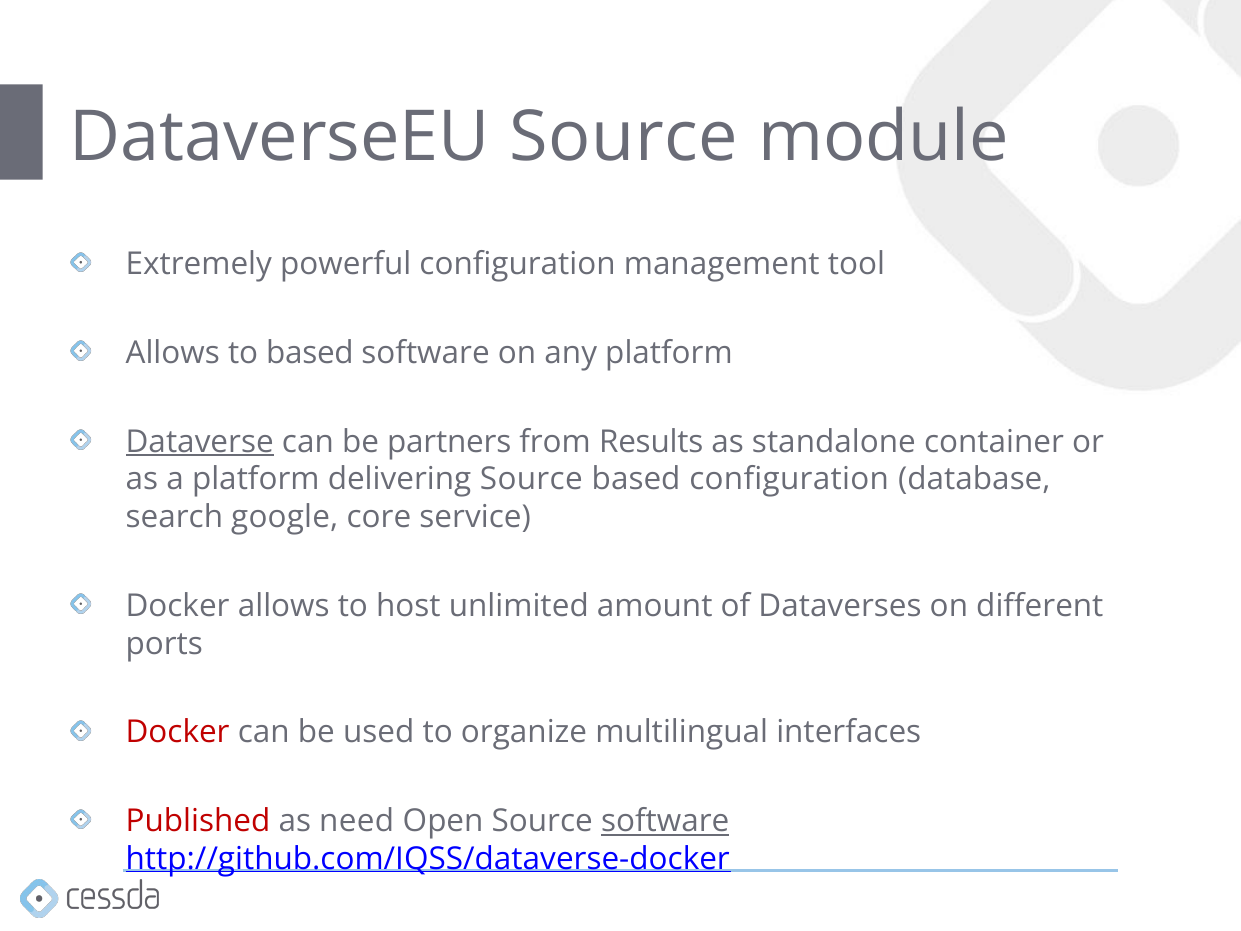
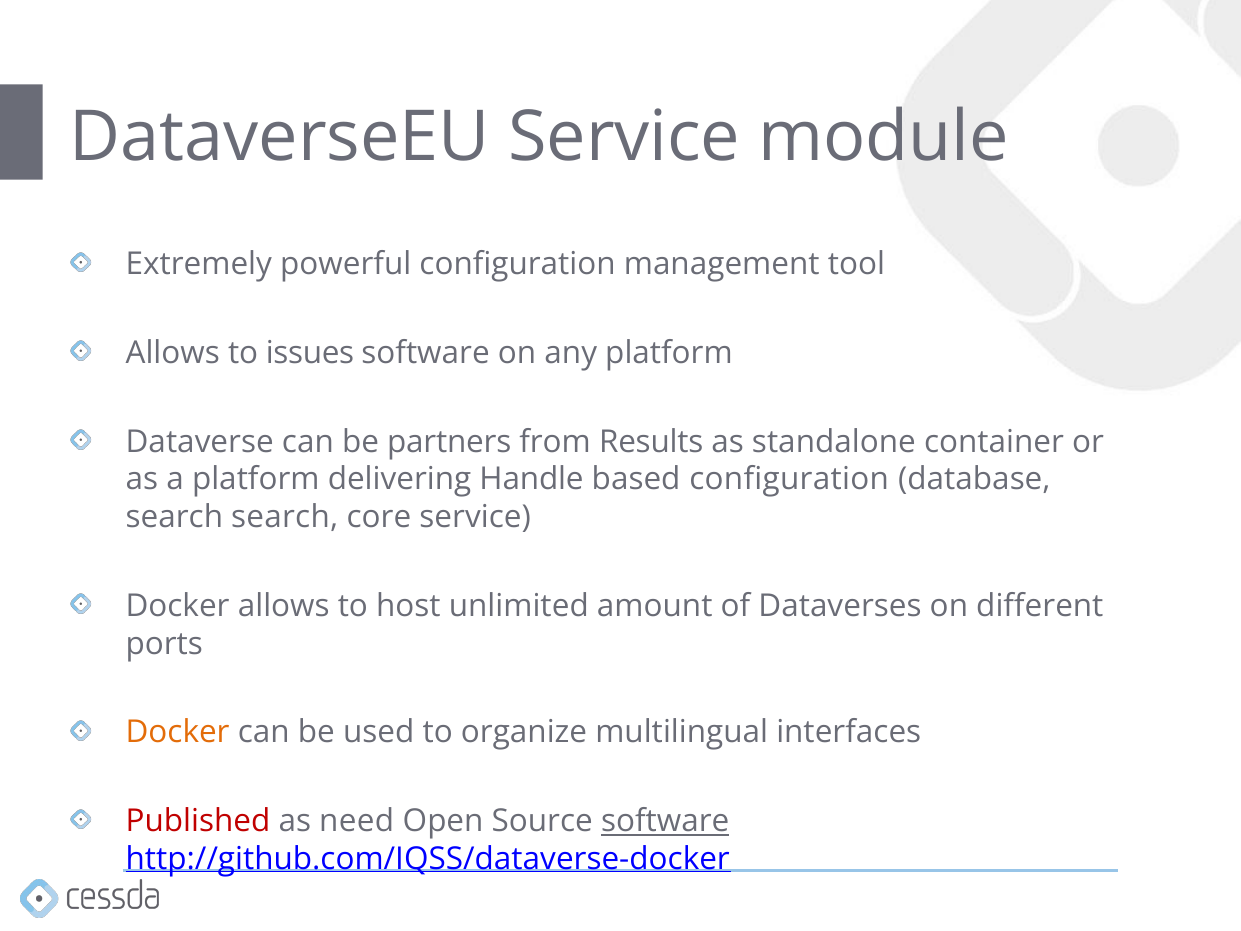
DataverseEU Source: Source -> Service
to based: based -> issues
Dataverse underline: present -> none
delivering Source: Source -> Handle
search google: google -> search
Docker at (178, 732) colour: red -> orange
